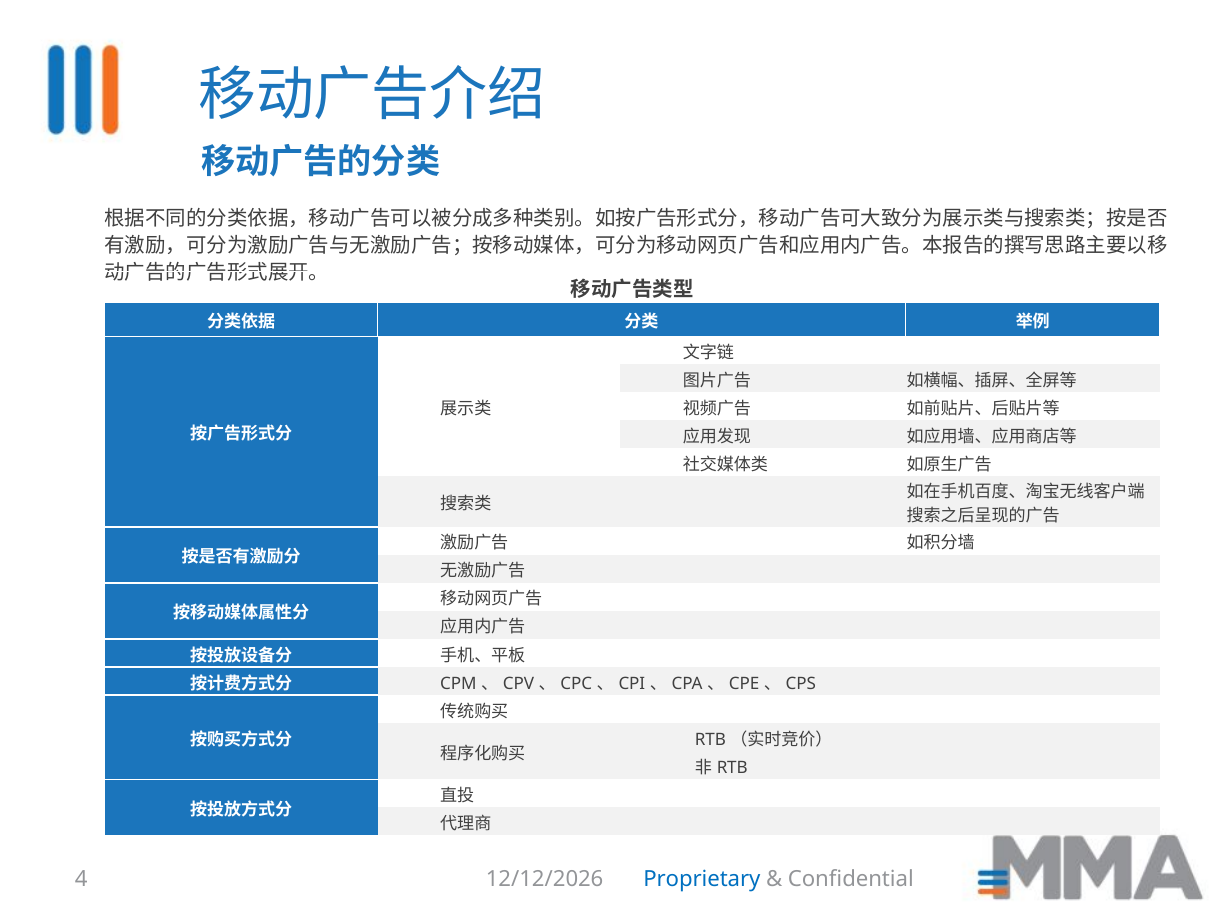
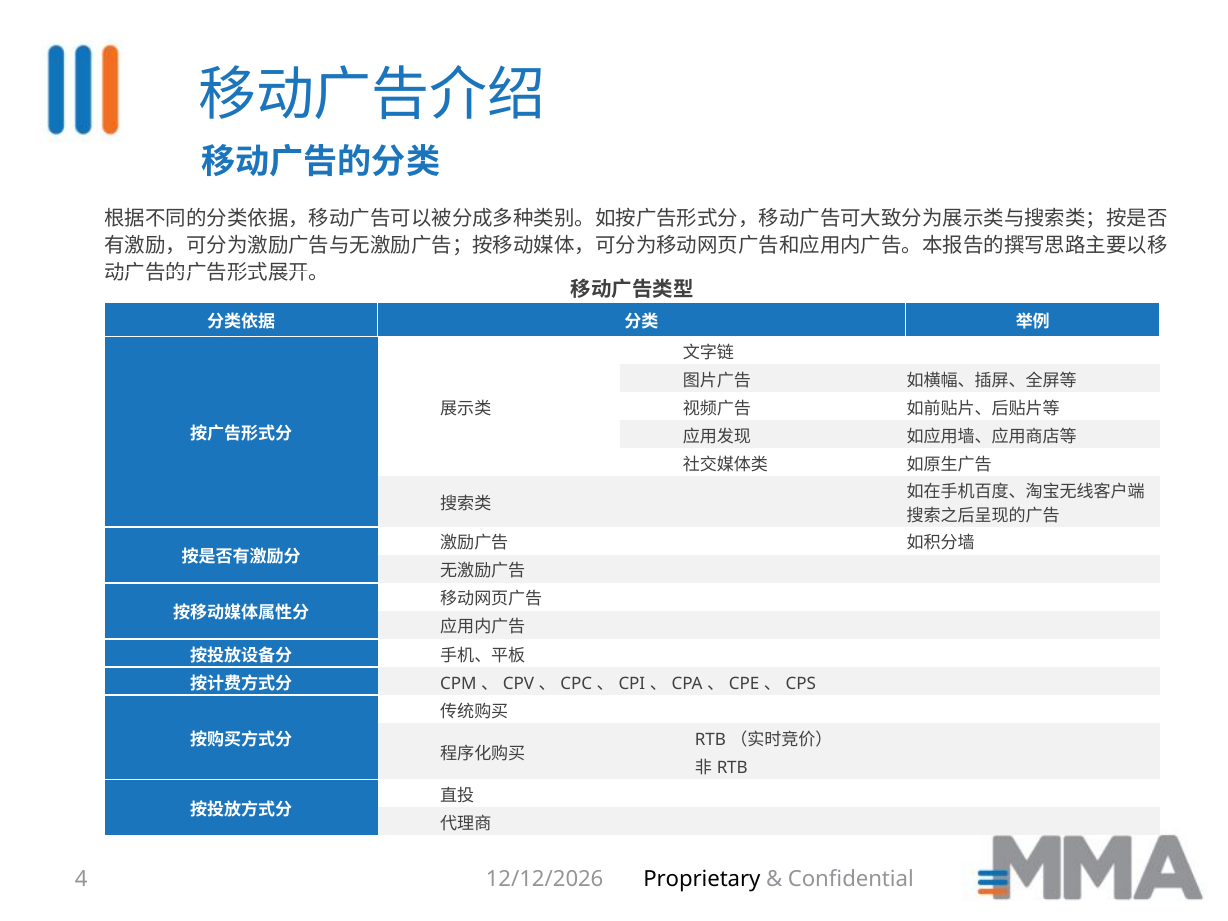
Proprietary colour: blue -> black
